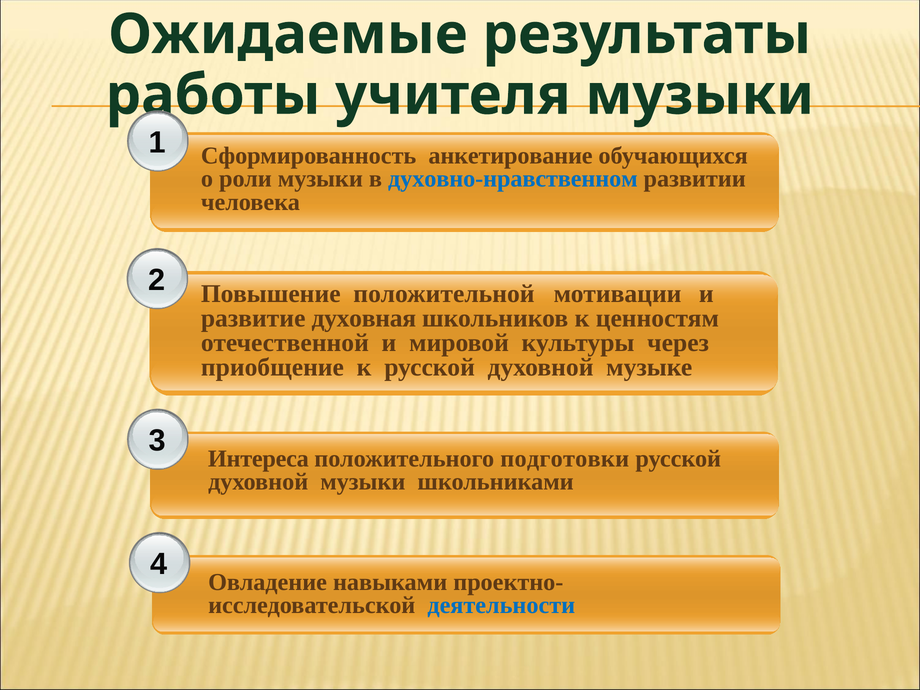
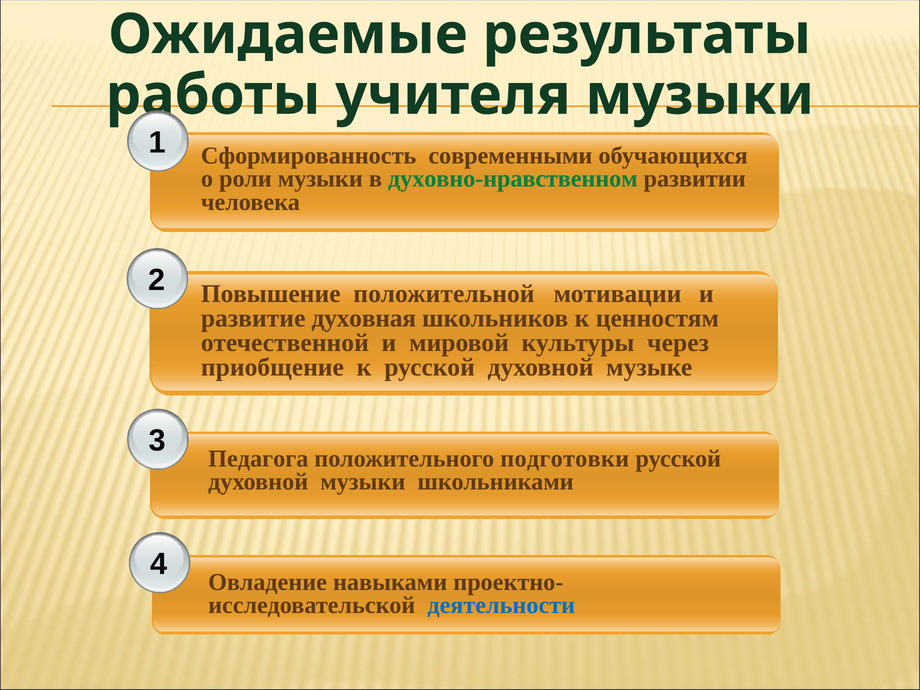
анкетирование: анкетирование -> современными
духовно-нравственном colour: blue -> green
Интереса: Интереса -> Педагога
